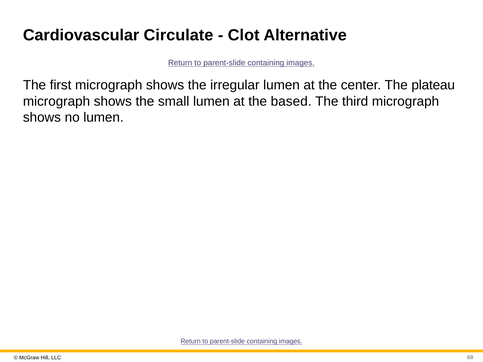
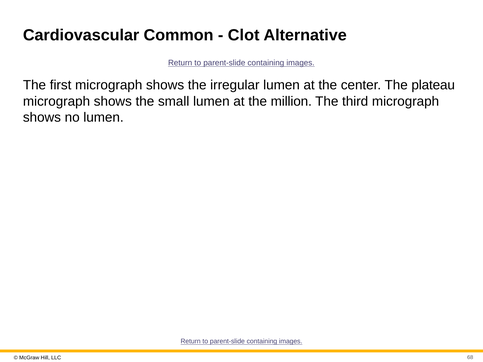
Circulate: Circulate -> Common
based: based -> million
